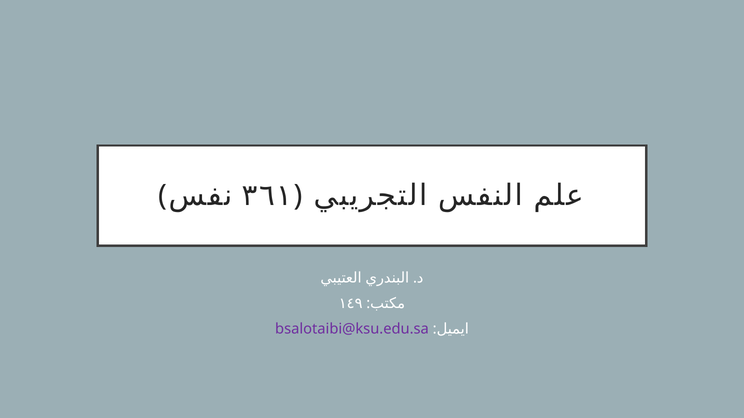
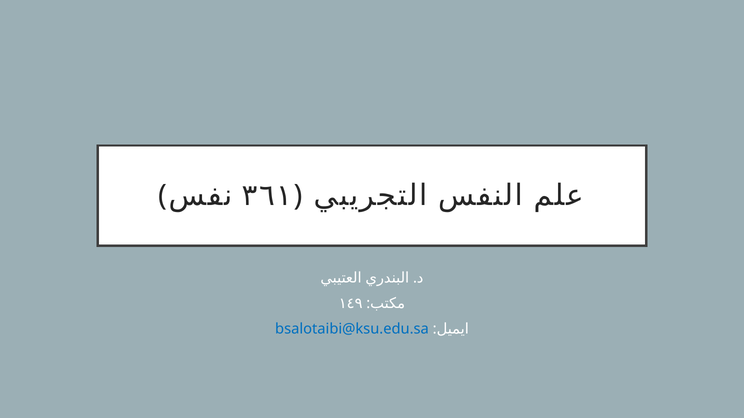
bsalotaibi@ksu.edu.sa colour: purple -> blue
